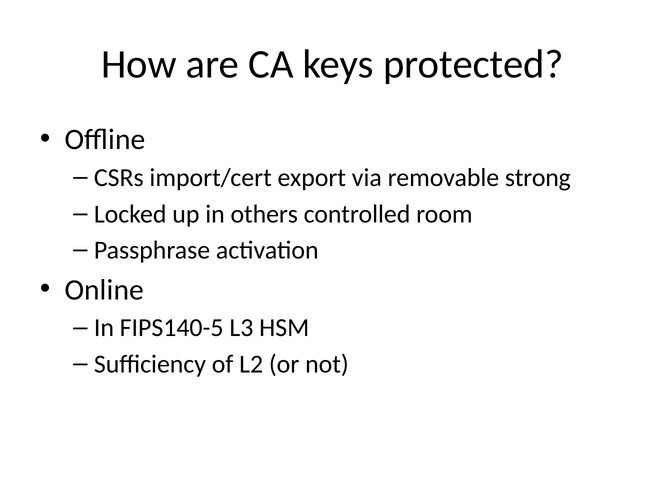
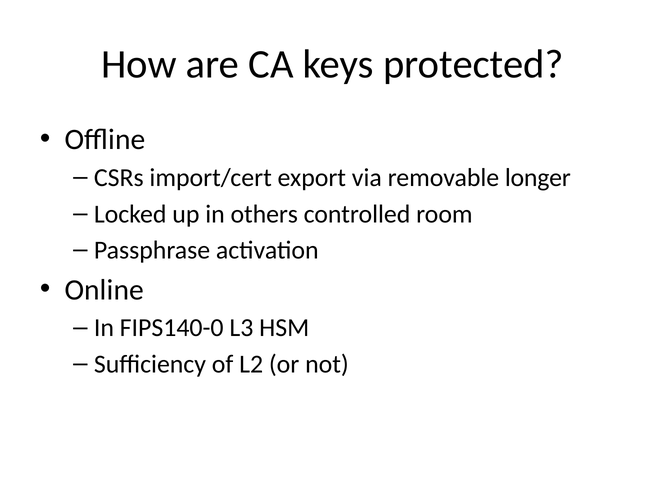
strong: strong -> longer
FIPS140-5: FIPS140-5 -> FIPS140-0
